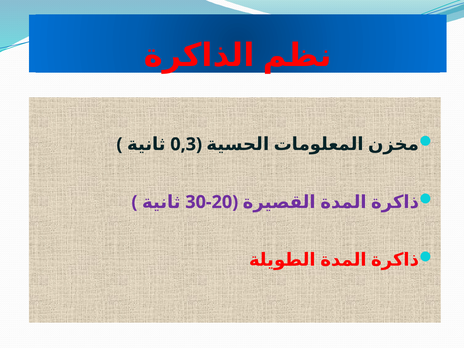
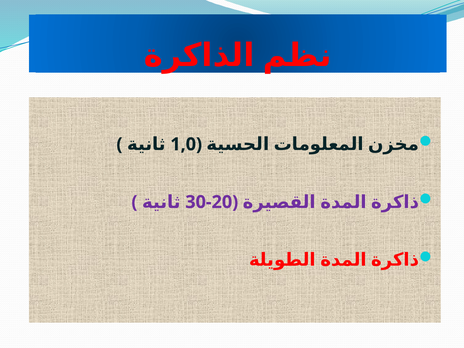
0,3: 0,3 -> 1,0
